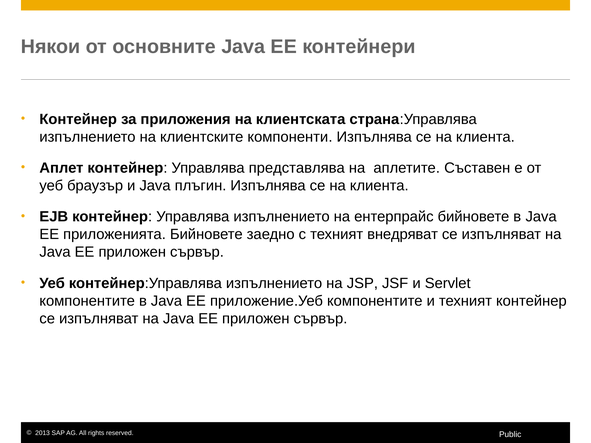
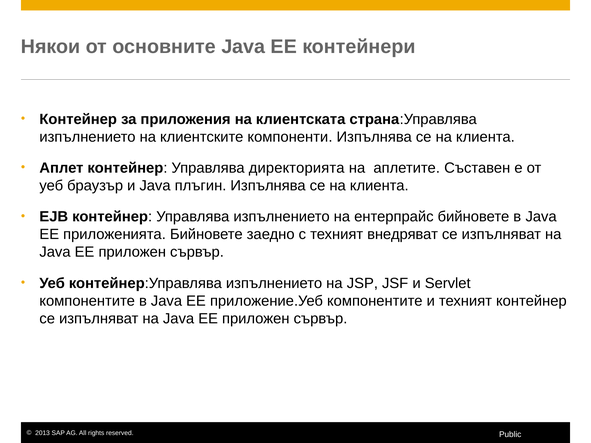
представлява: представлява -> директорията
